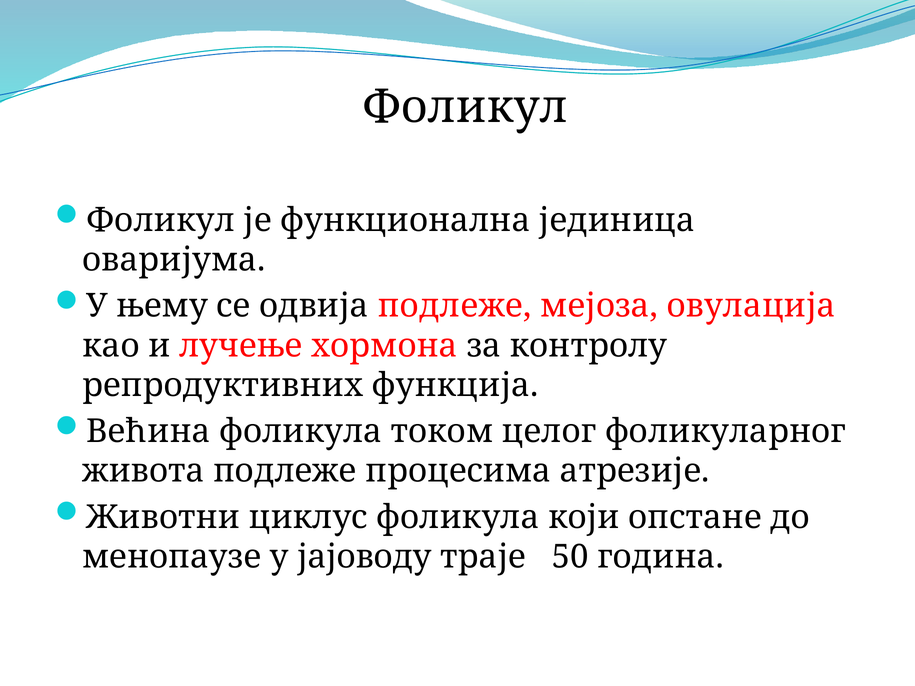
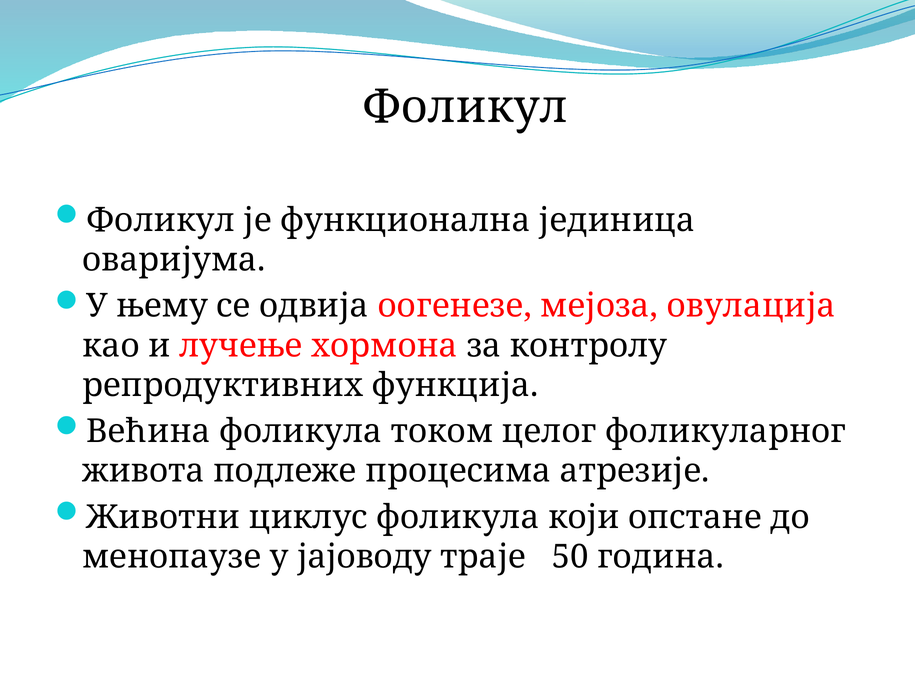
одвија подлеже: подлеже -> оогенезе
